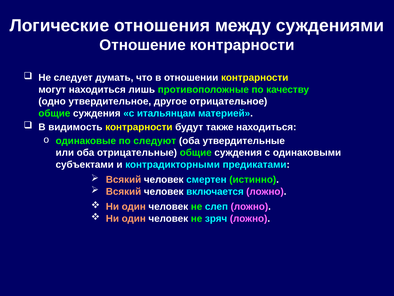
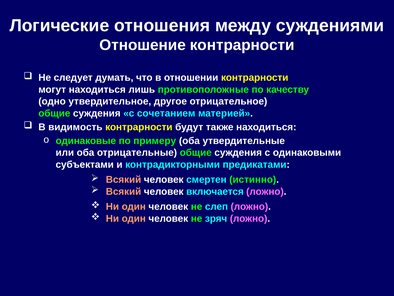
итальянцам: итальянцам -> сочетанием
следуют: следуют -> примеру
